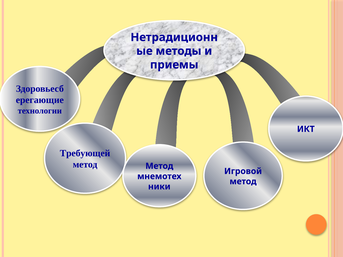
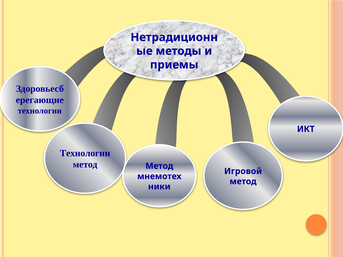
Требующей at (85, 153): Требующей -> Технологии
